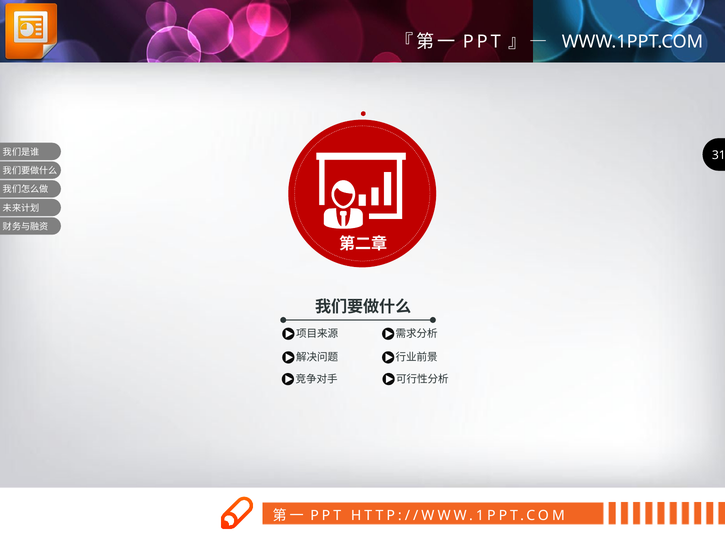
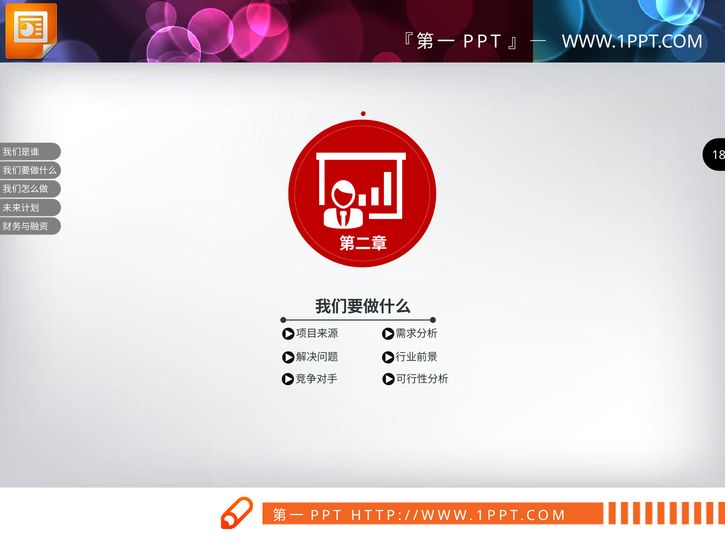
31: 31 -> 18
